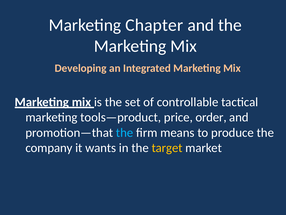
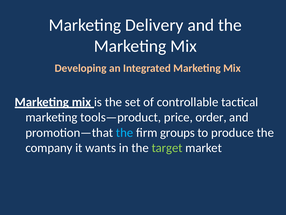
Chapter: Chapter -> Delivery
means: means -> groups
target colour: yellow -> light green
